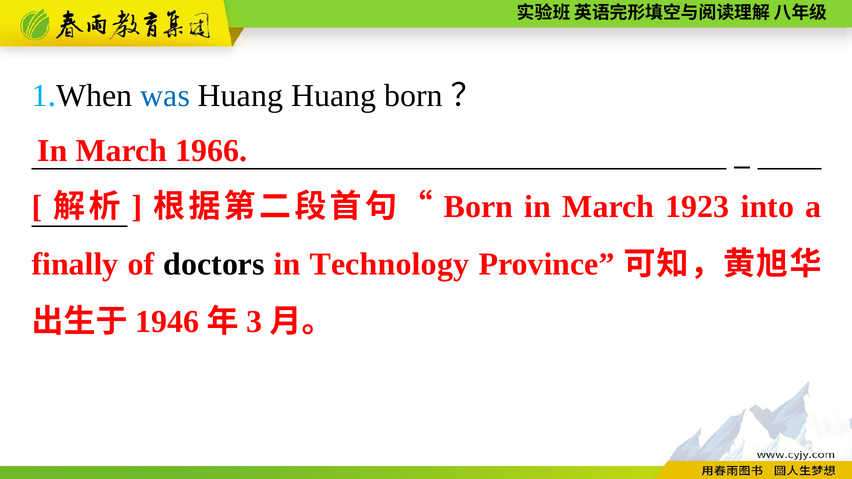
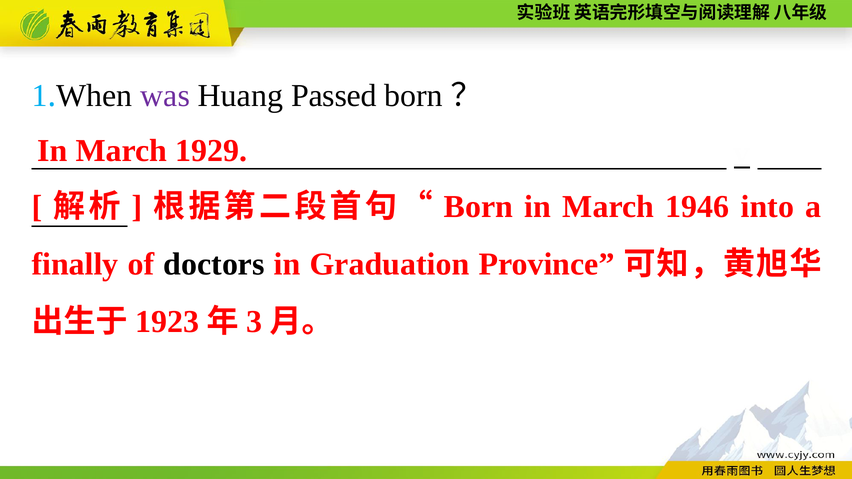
was colour: blue -> purple
Huang Huang: Huang -> Passed
1966: 1966 -> 1929
1923: 1923 -> 1946
Technology: Technology -> Graduation
1946: 1946 -> 1923
